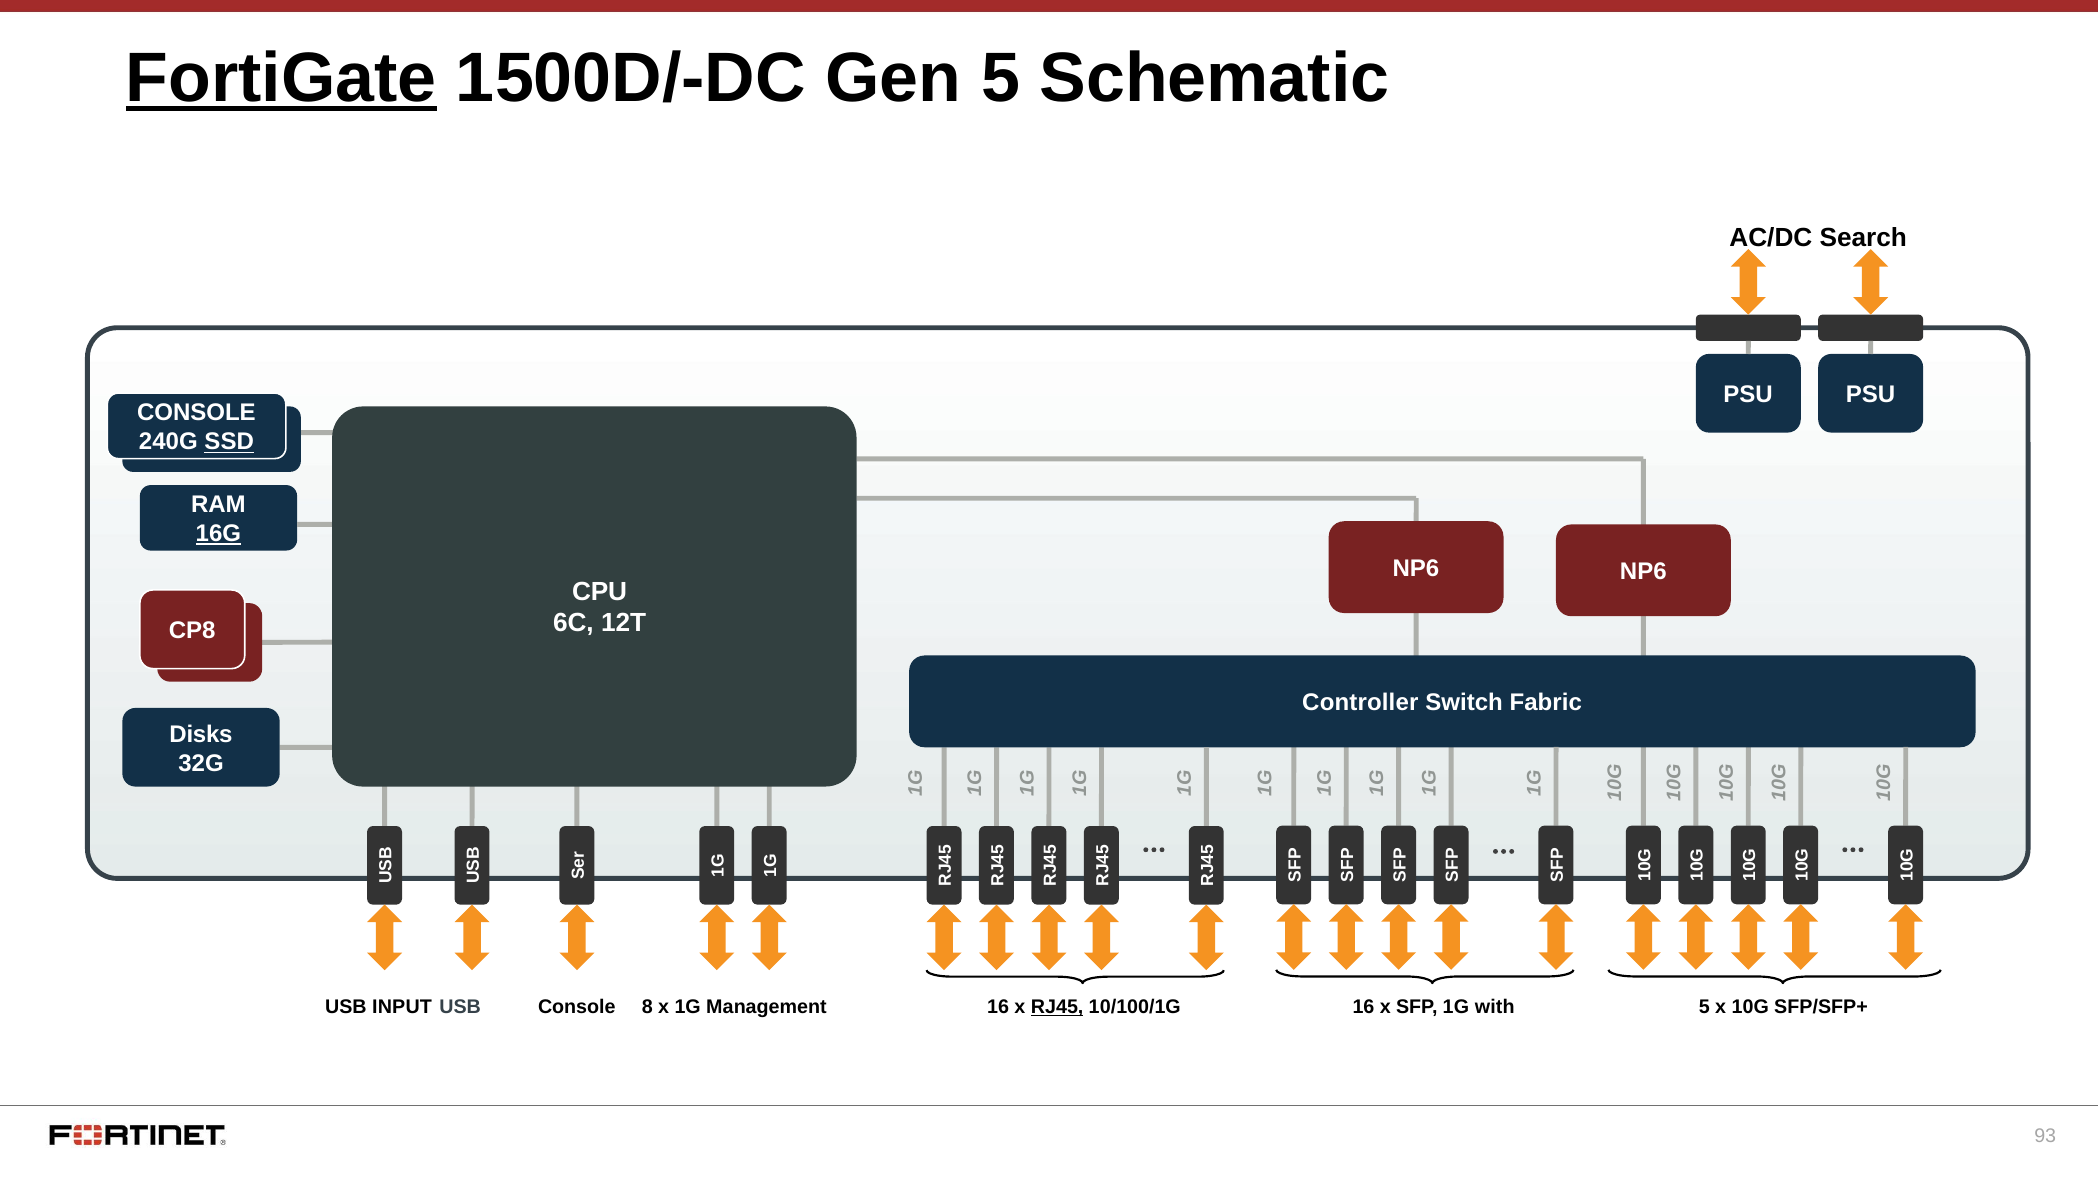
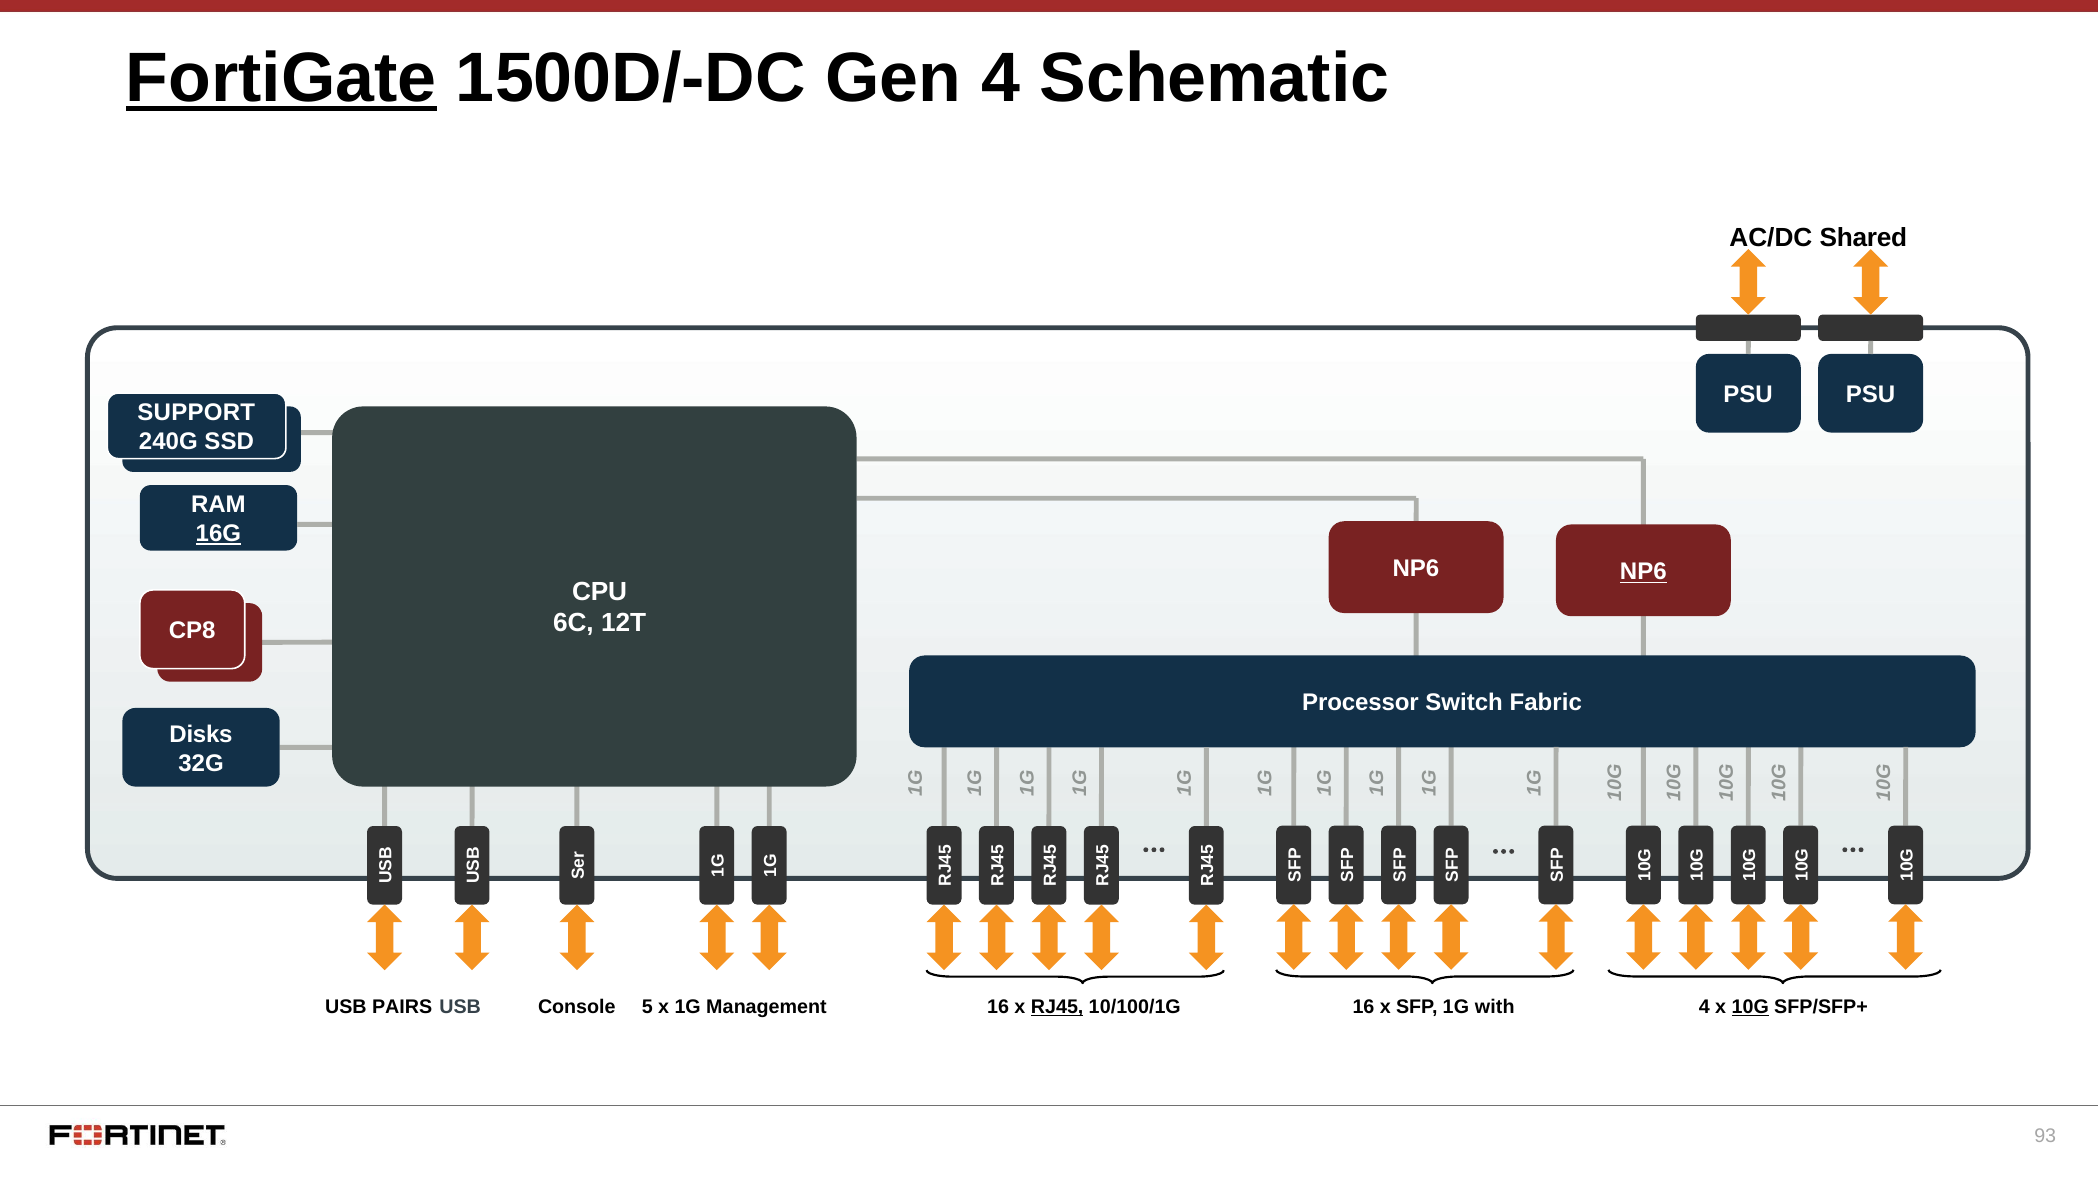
Gen 5: 5 -> 4
Search: Search -> Shared
CONSOLE at (196, 413): CONSOLE -> SUPPORT
SSD underline: present -> none
NP6 at (1643, 572) underline: none -> present
Controller: Controller -> Processor
INPUT: INPUT -> PAIRS
Console 8: 8 -> 5
Management 5: 5 -> 4
10G underline: none -> present
